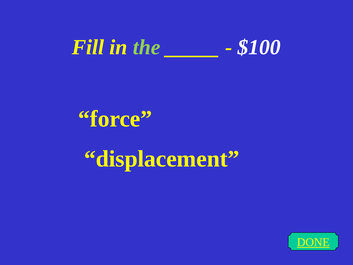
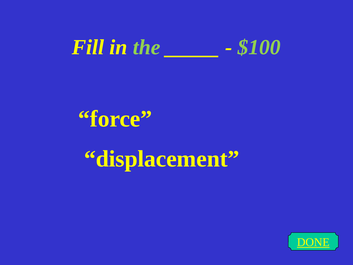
$100 colour: white -> light green
